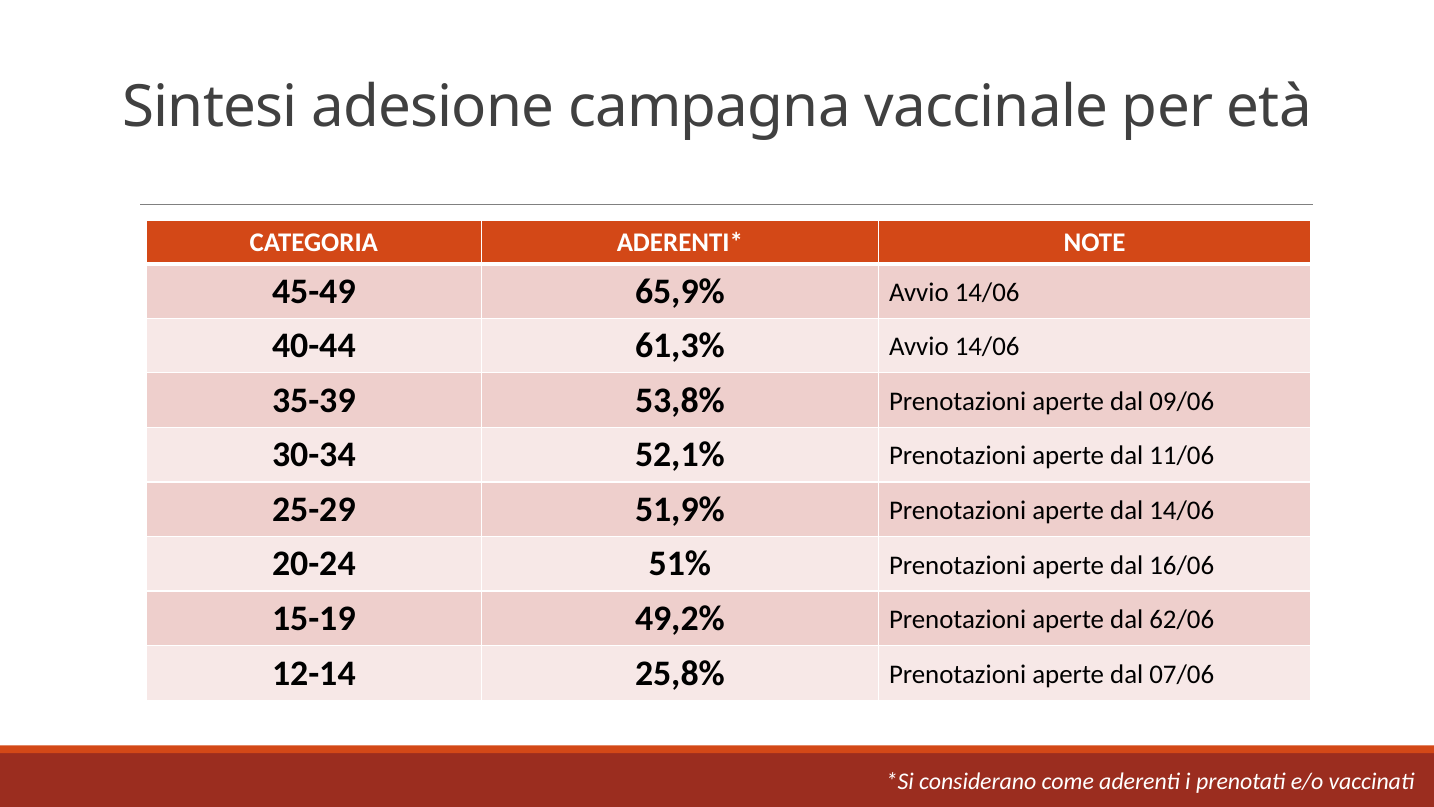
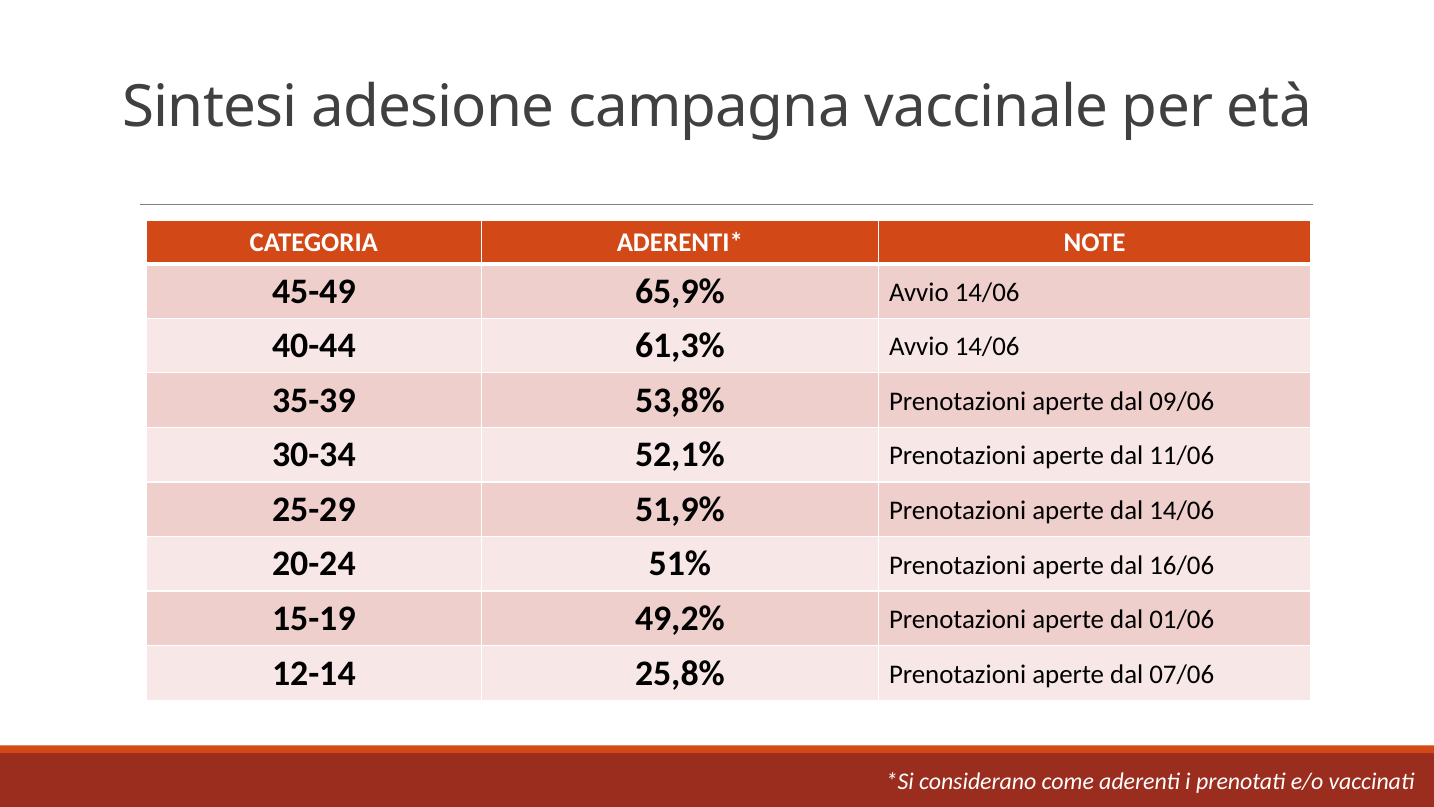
62/06: 62/06 -> 01/06
